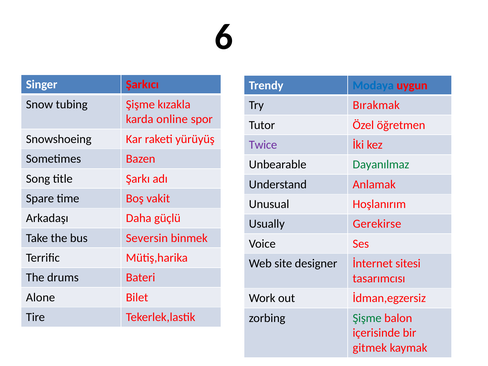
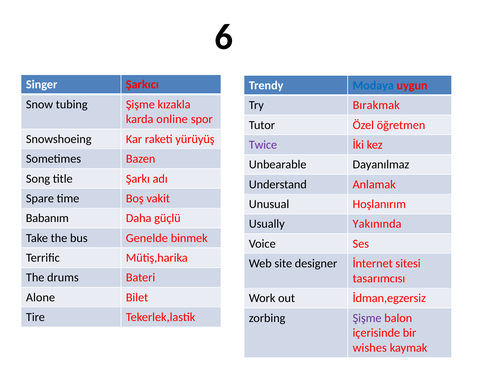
Dayanılmaz colour: green -> black
Arkadaşı: Arkadaşı -> Babanım
Gerekirse: Gerekirse -> Yakınında
Seversin: Seversin -> Genelde
Şişme at (367, 318) colour: green -> purple
gitmek: gitmek -> wishes
